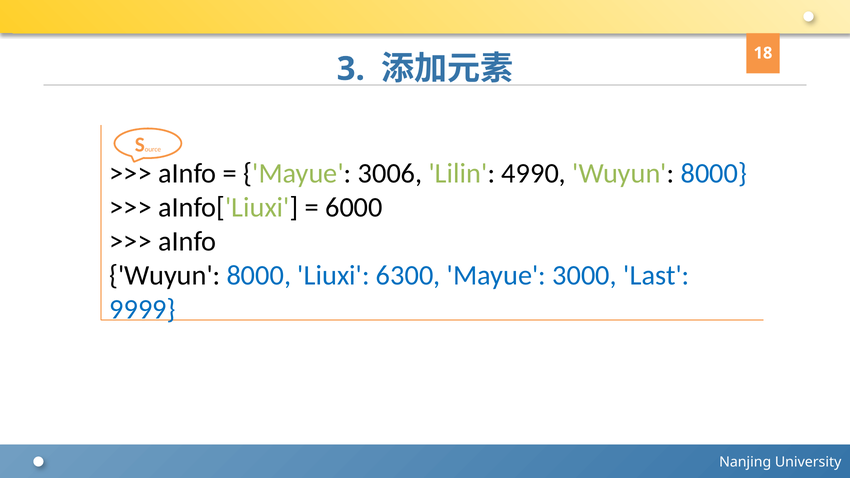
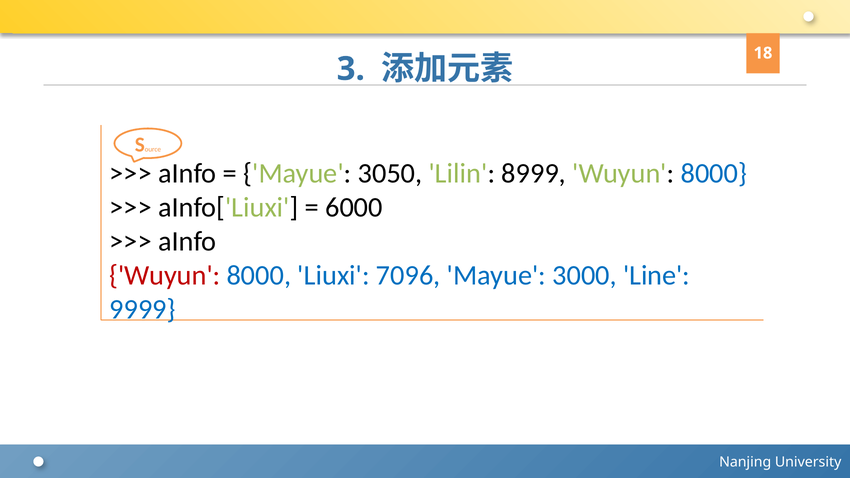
3006: 3006 -> 3050
4990: 4990 -> 8999
Wuyun at (165, 276) colour: black -> red
6300: 6300 -> 7096
Last: Last -> Line
